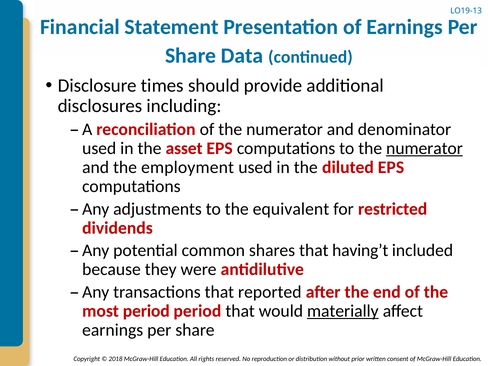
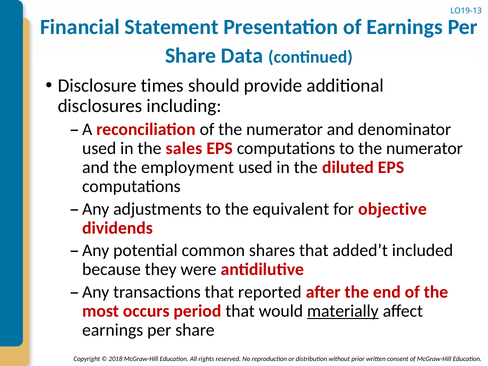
asset: asset -> sales
numerator at (424, 148) underline: present -> none
restricted: restricted -> objective
having’t: having’t -> added’t
most period: period -> occurs
